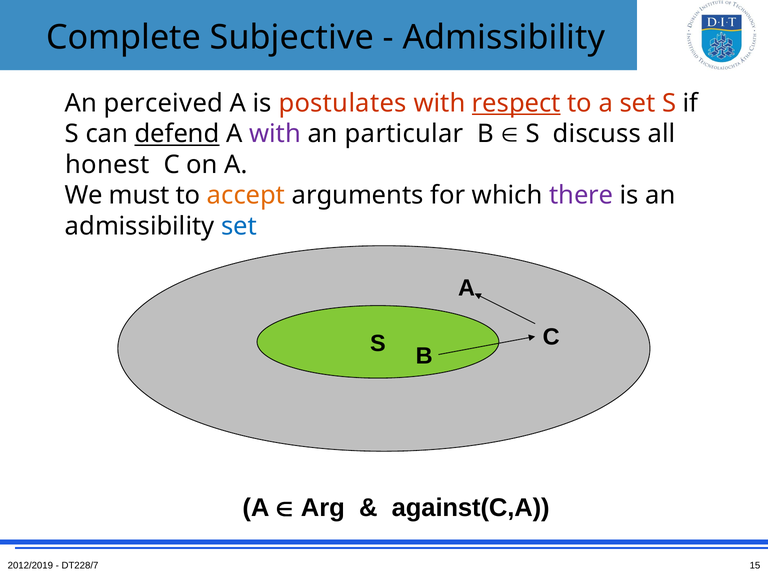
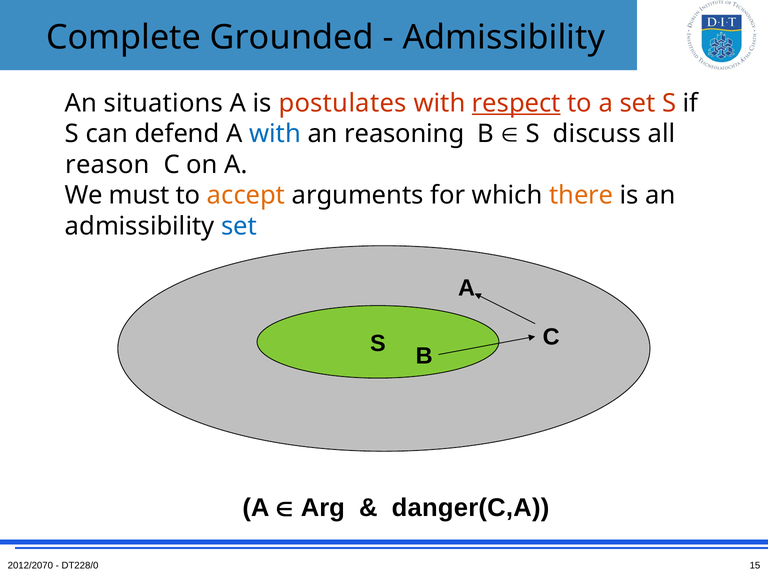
Subjective: Subjective -> Grounded
perceived: perceived -> situations
defend underline: present -> none
with at (275, 134) colour: purple -> blue
particular: particular -> reasoning
honest: honest -> reason
there colour: purple -> orange
against(C,A: against(C,A -> danger(C,A
2012/2019: 2012/2019 -> 2012/2070
DT228/7: DT228/7 -> DT228/0
